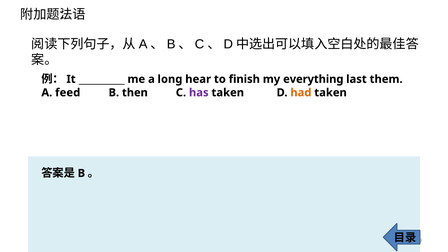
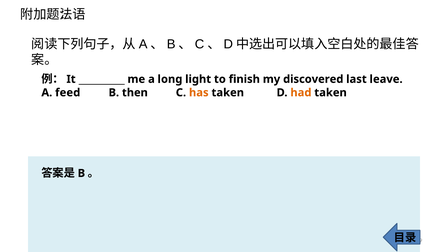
hear: hear -> light
everything: everything -> discovered
them: them -> leave
has colour: purple -> orange
